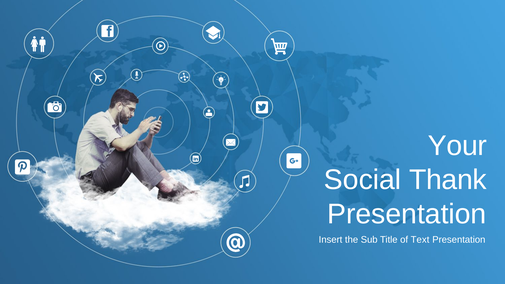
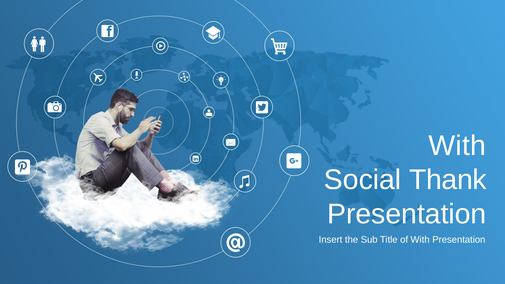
Your at (458, 146): Your -> With
of Text: Text -> With
